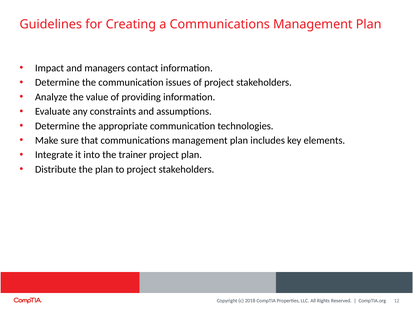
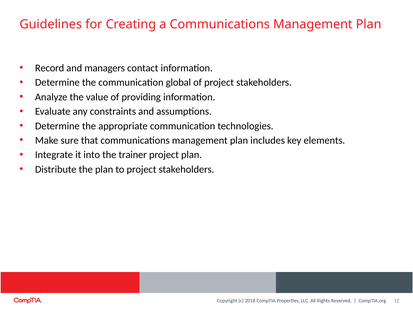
Impact: Impact -> Record
issues: issues -> global
